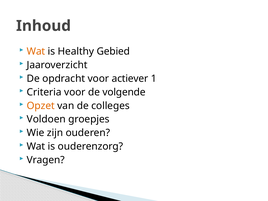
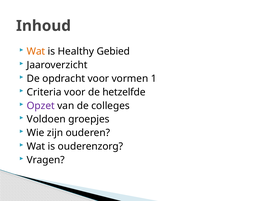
actiever: actiever -> vormen
volgende: volgende -> hetzelfde
Opzet colour: orange -> purple
